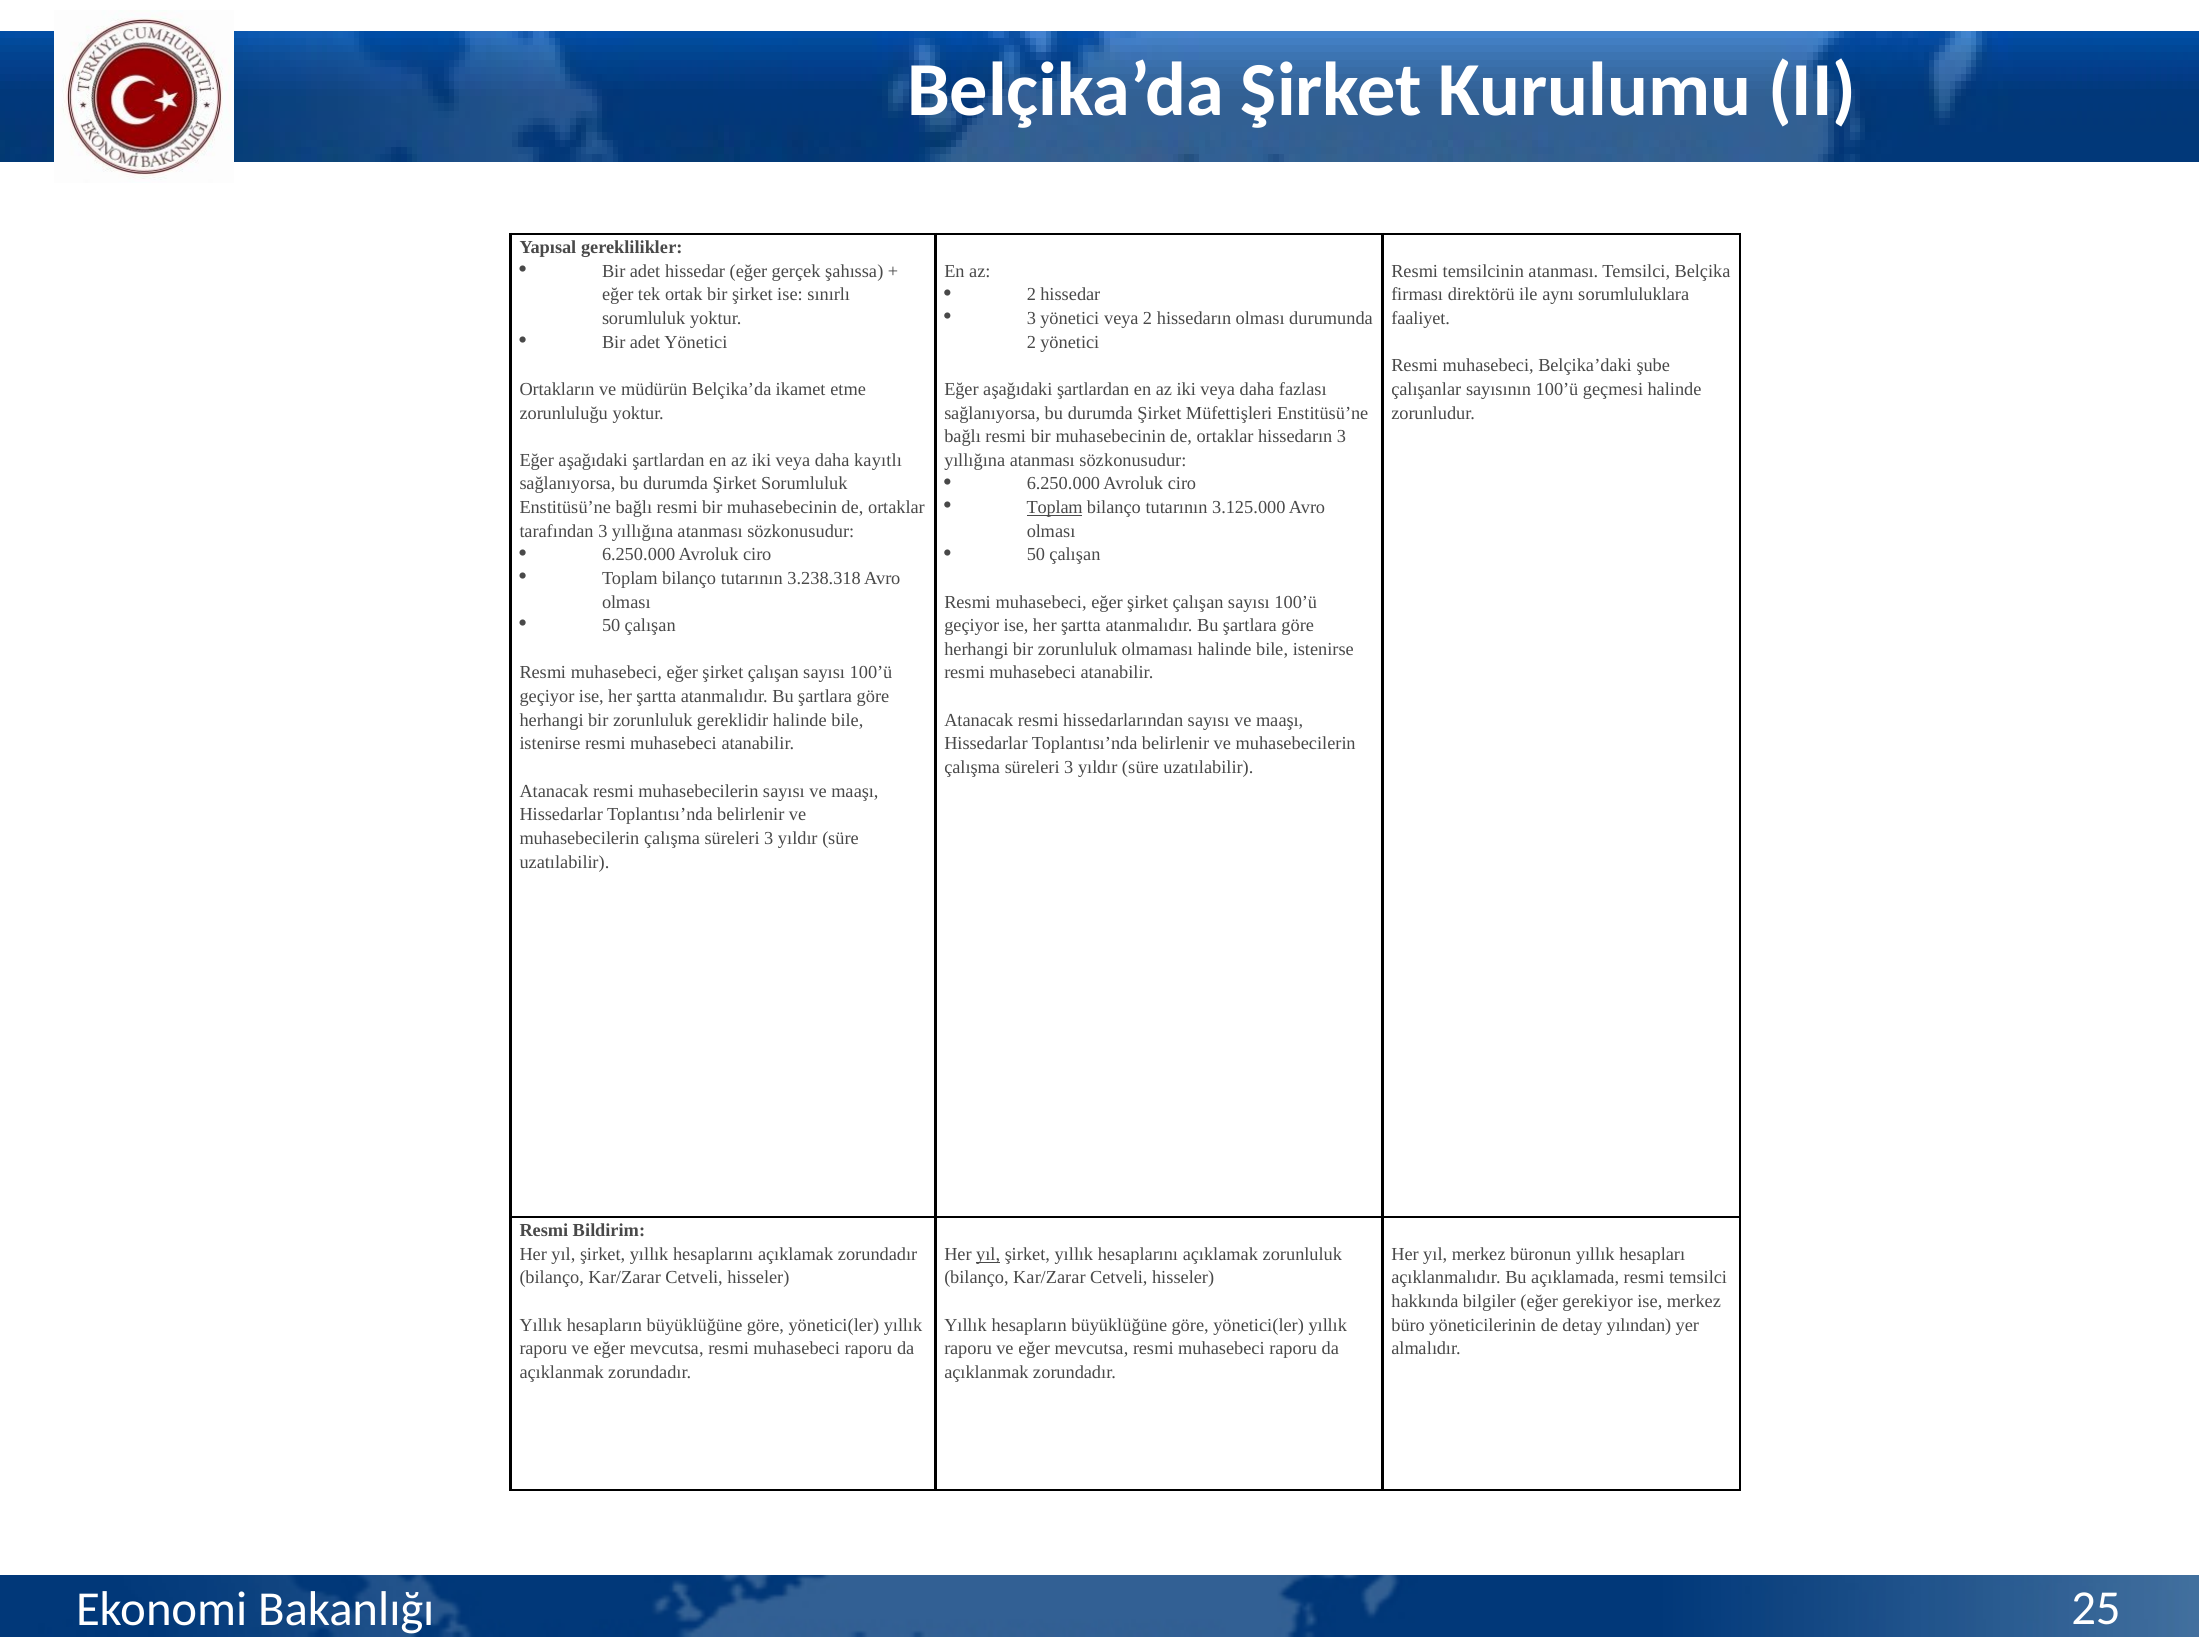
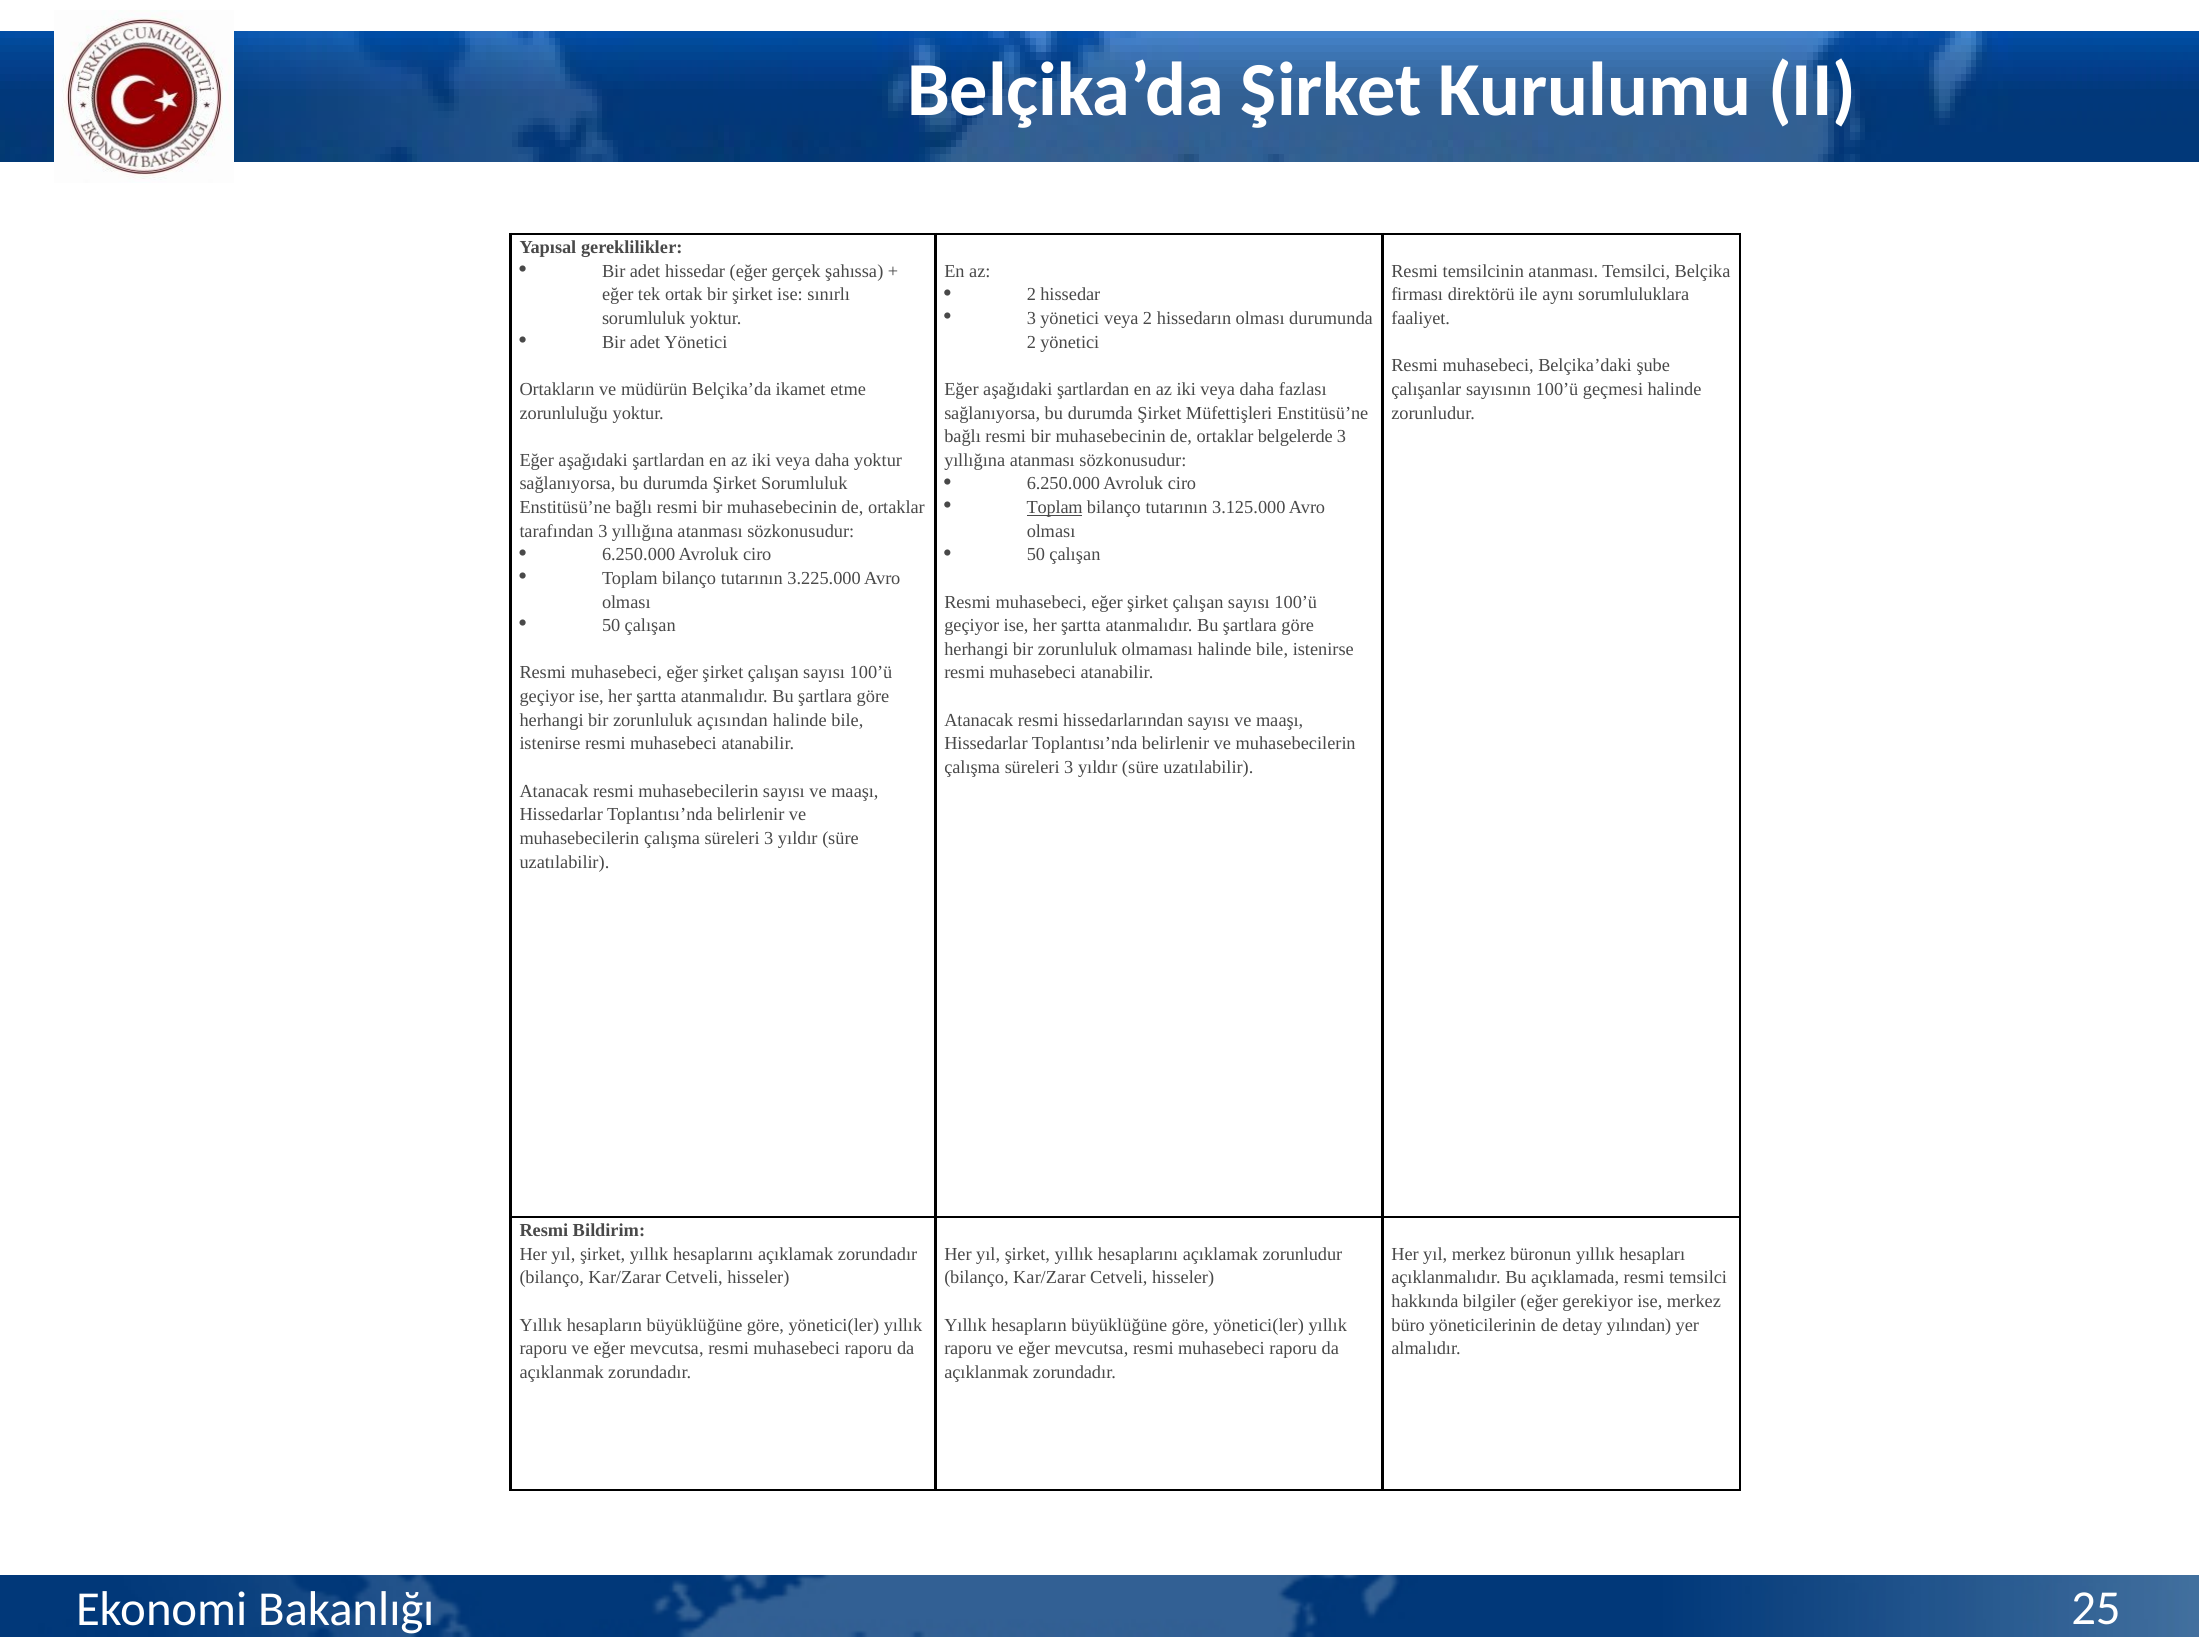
ortaklar hissedarın: hissedarın -> belgelerde
daha kayıtlı: kayıtlı -> yoktur
3.238.318: 3.238.318 -> 3.225.000
gereklidir: gereklidir -> açısından
yıl at (988, 1254) underline: present -> none
açıklamak zorunluluk: zorunluluk -> zorunludur
